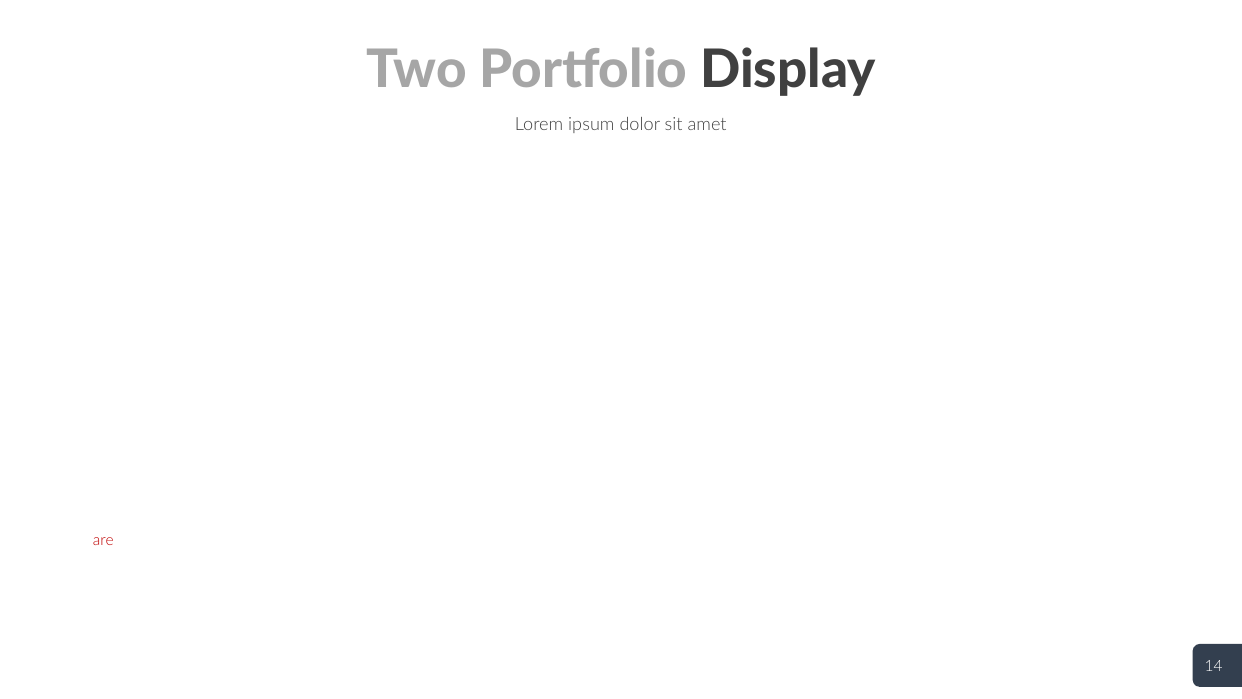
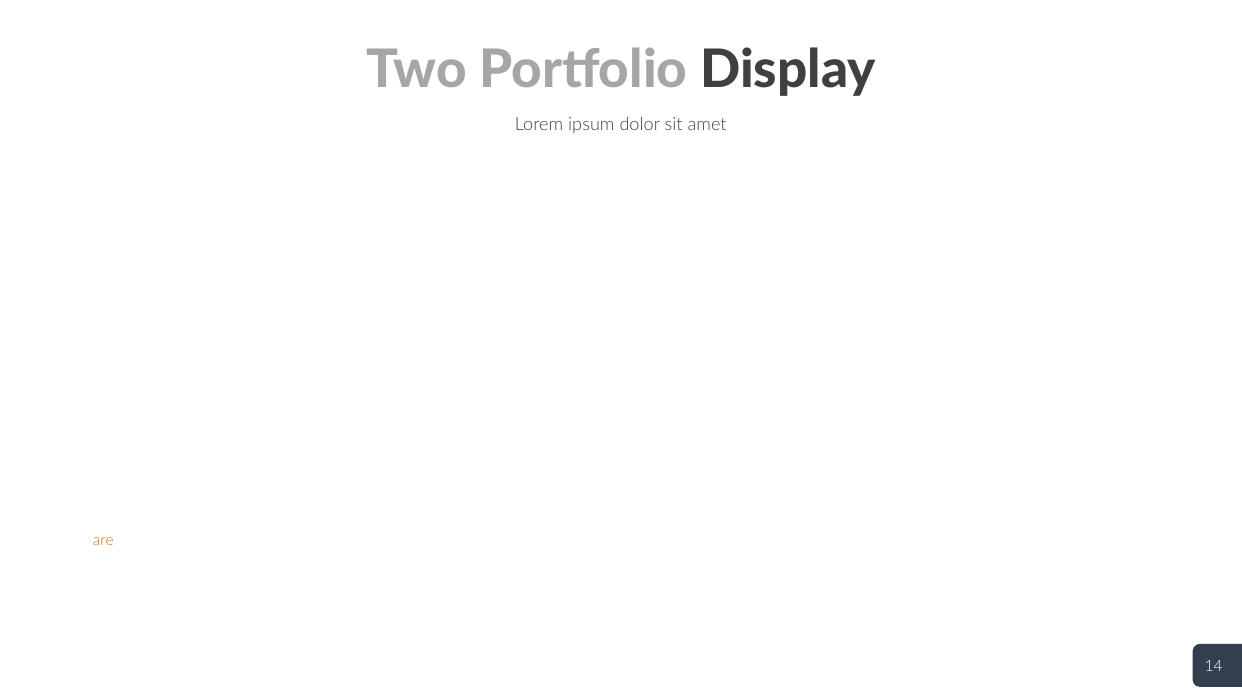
are at (103, 541) colour: red -> orange
